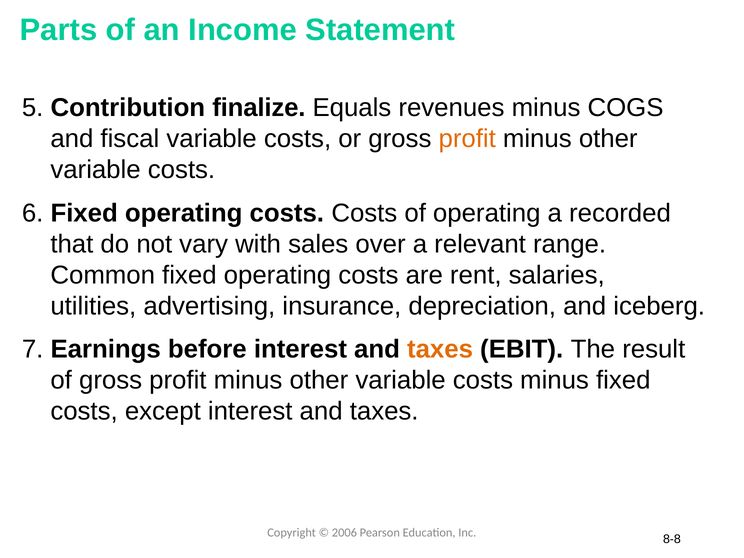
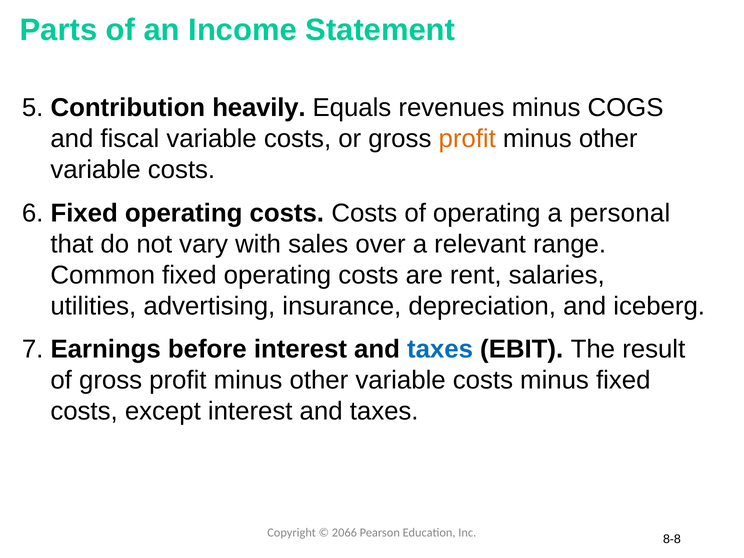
finalize: finalize -> heavily
recorded: recorded -> personal
taxes at (440, 349) colour: orange -> blue
2006: 2006 -> 2066
